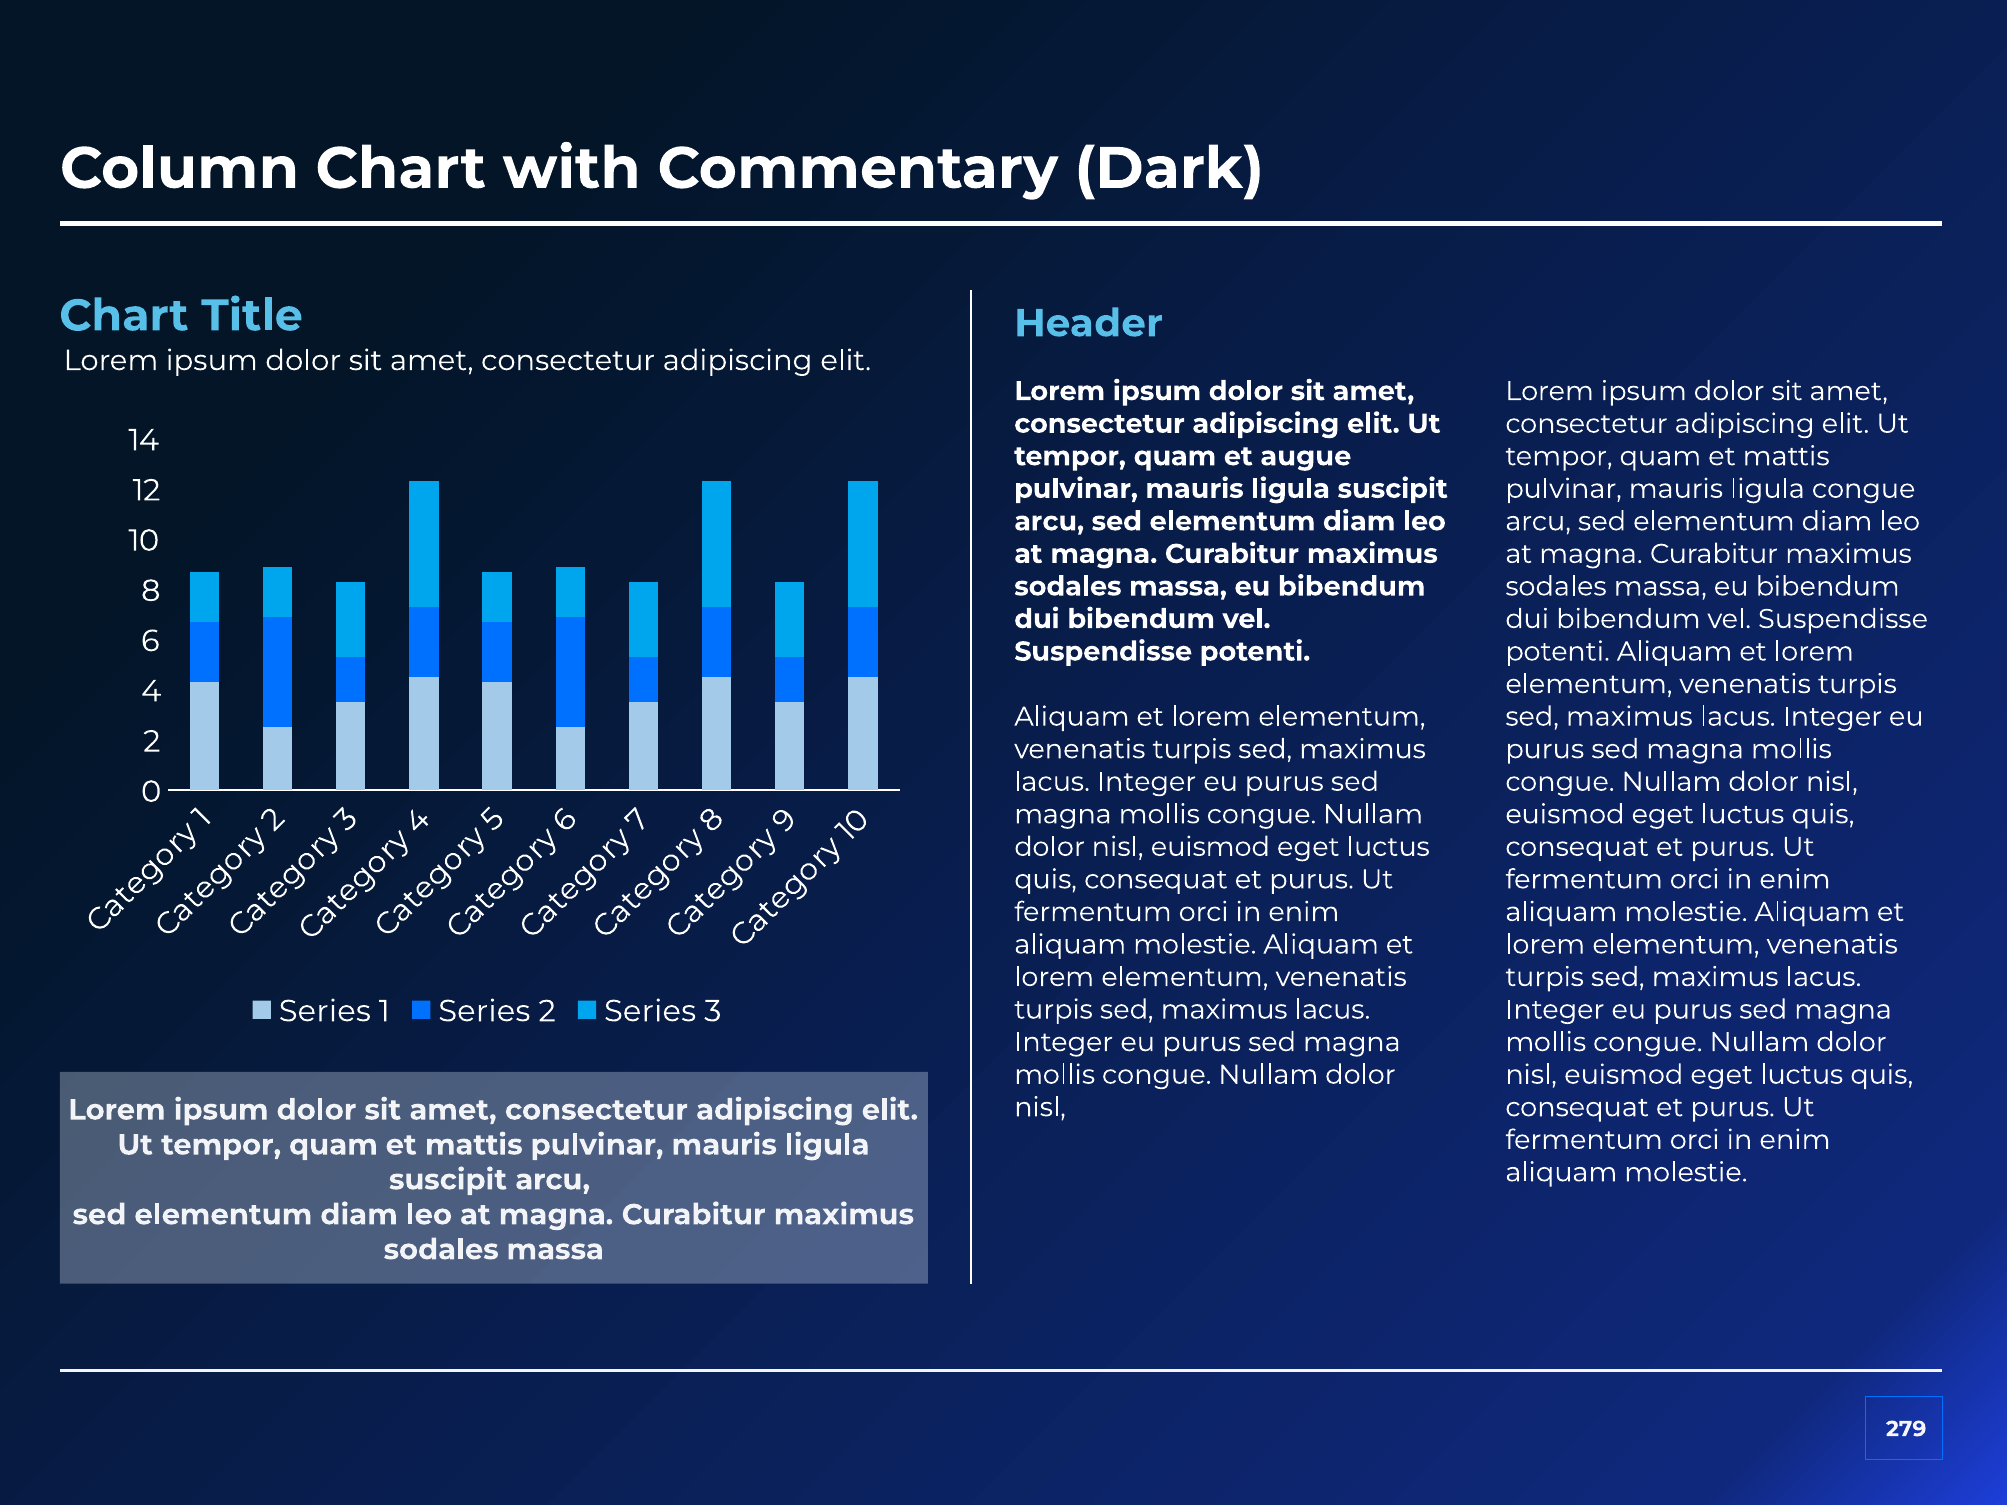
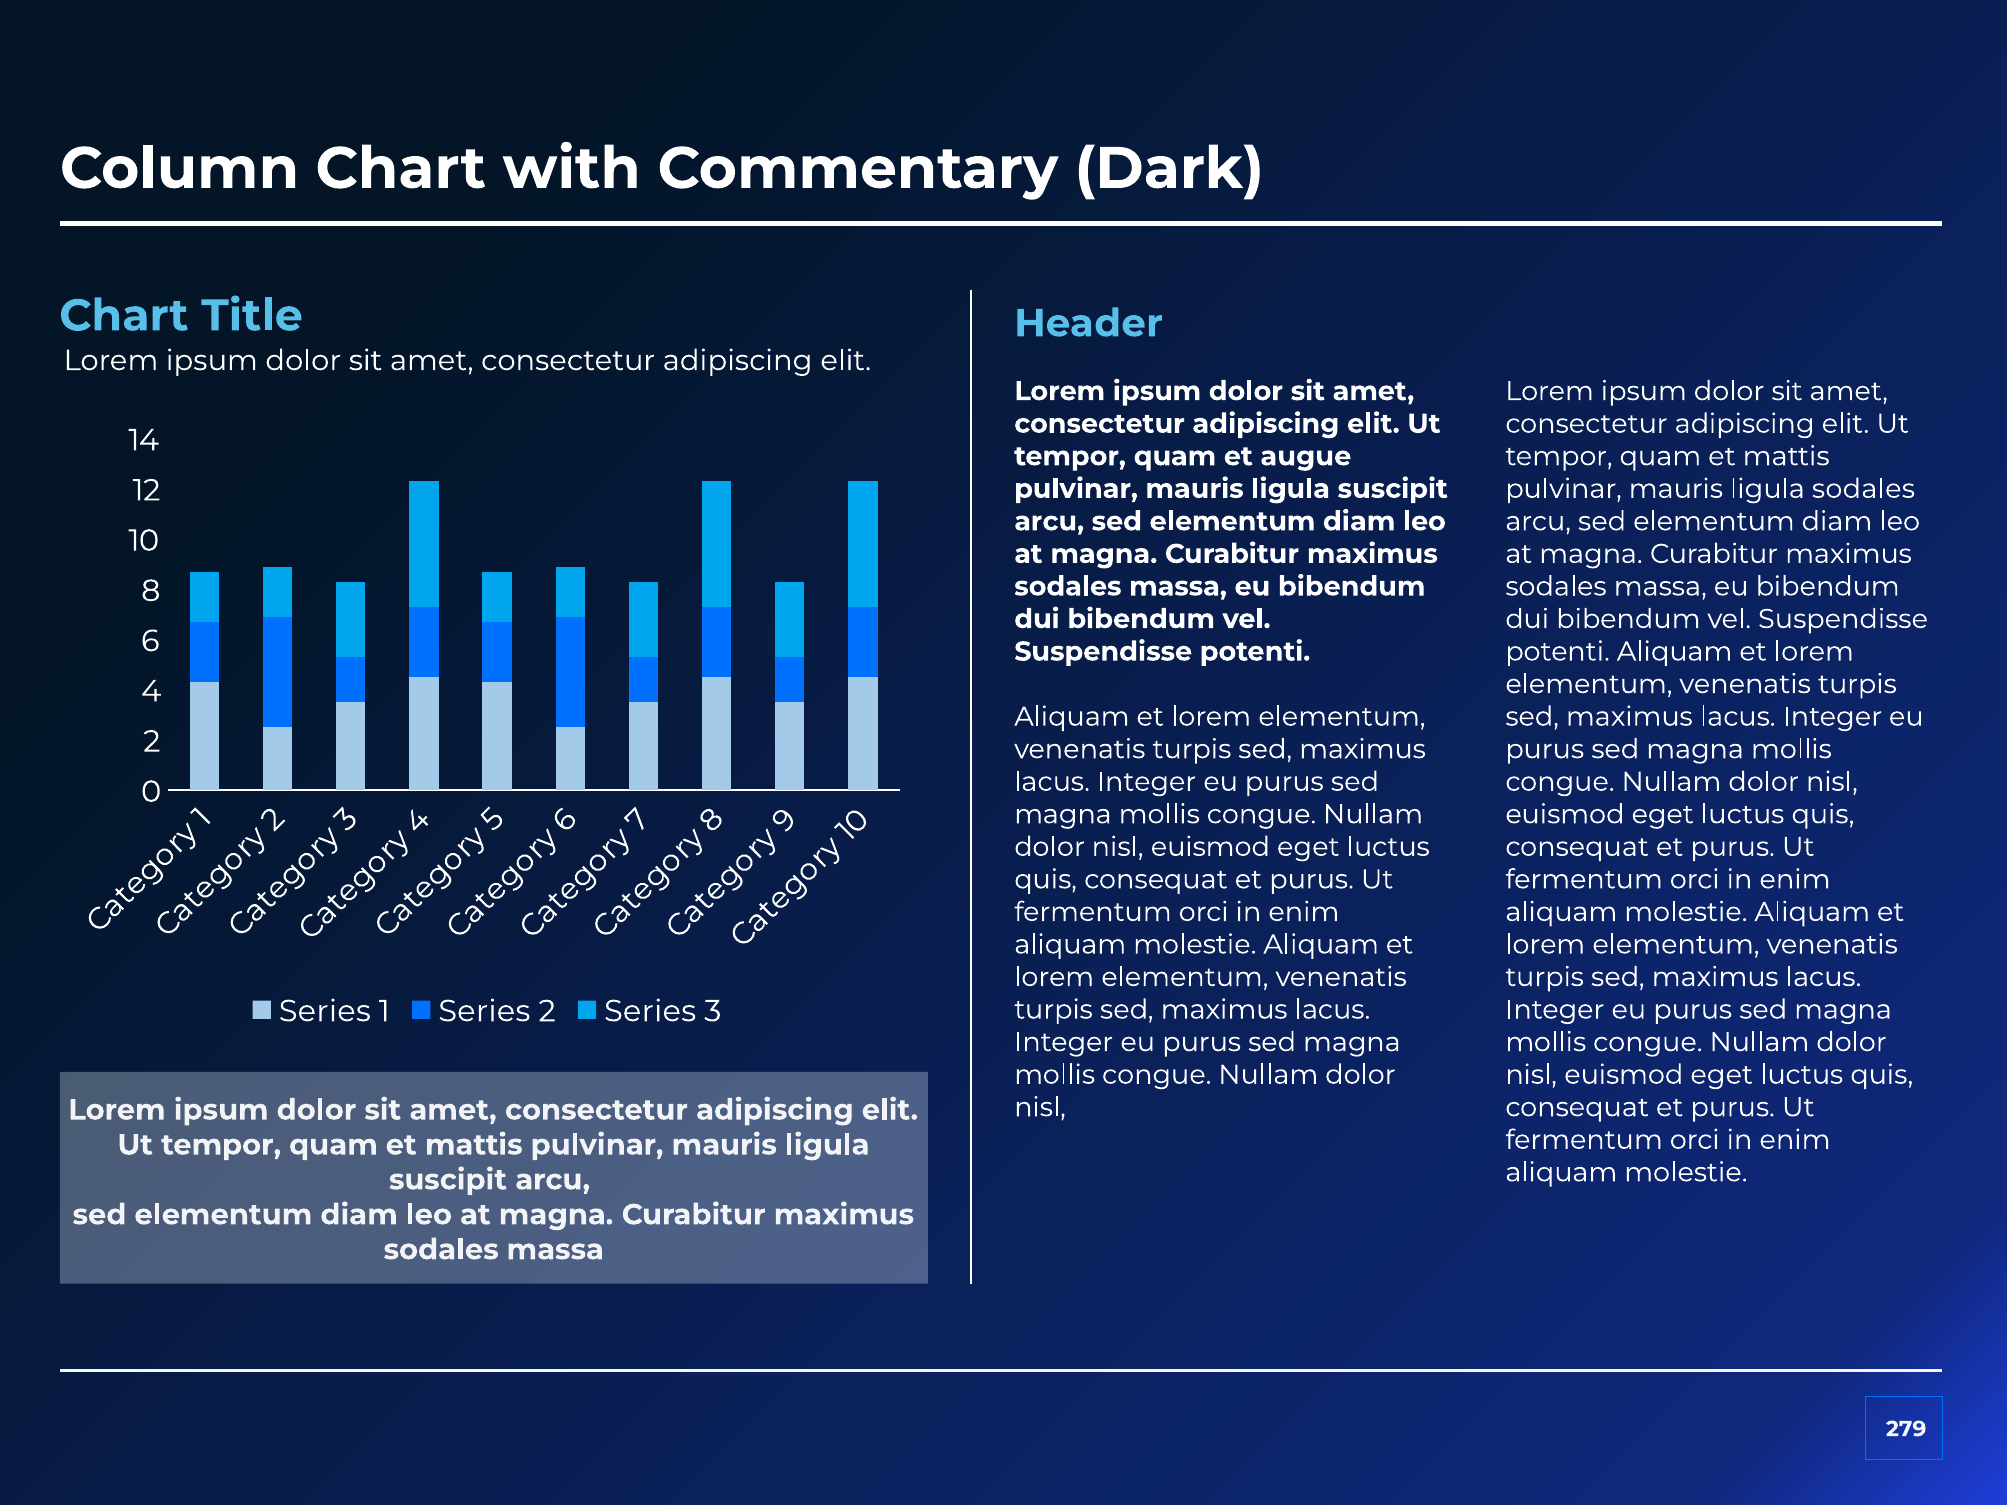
ligula congue: congue -> sodales
